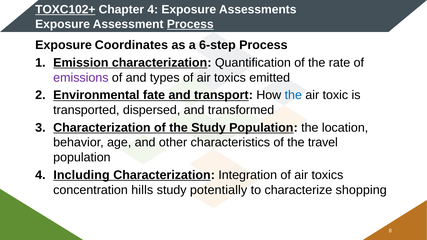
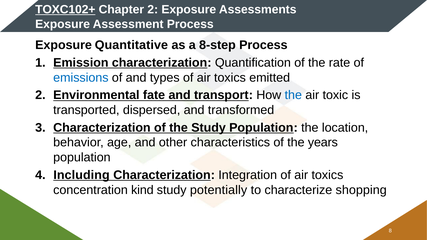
Chapter 4: 4 -> 2
Process at (190, 24) underline: present -> none
Coordinates: Coordinates -> Quantitative
6-step: 6-step -> 8-step
emissions colour: purple -> blue
travel: travel -> years
hills: hills -> kind
